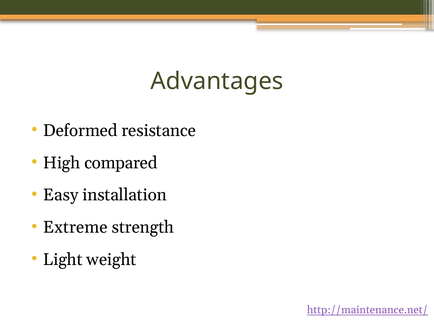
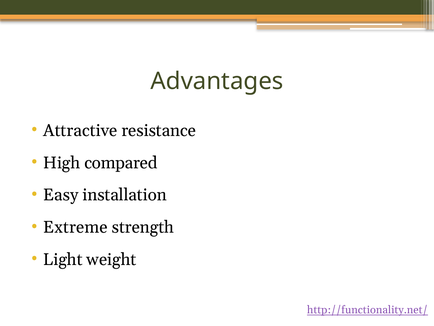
Deformed: Deformed -> Attractive
http://maintenance.net/: http://maintenance.net/ -> http://functionality.net/
